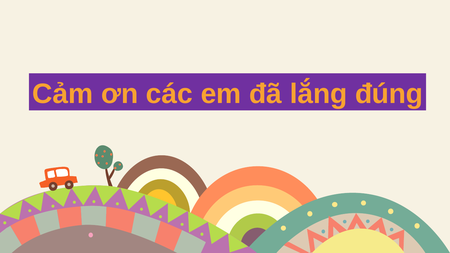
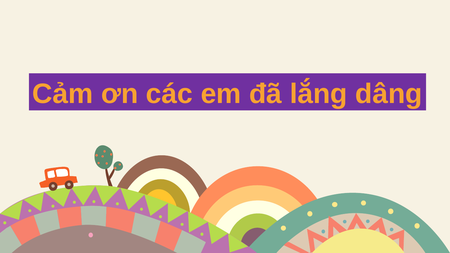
đúng: đúng -> dâng
